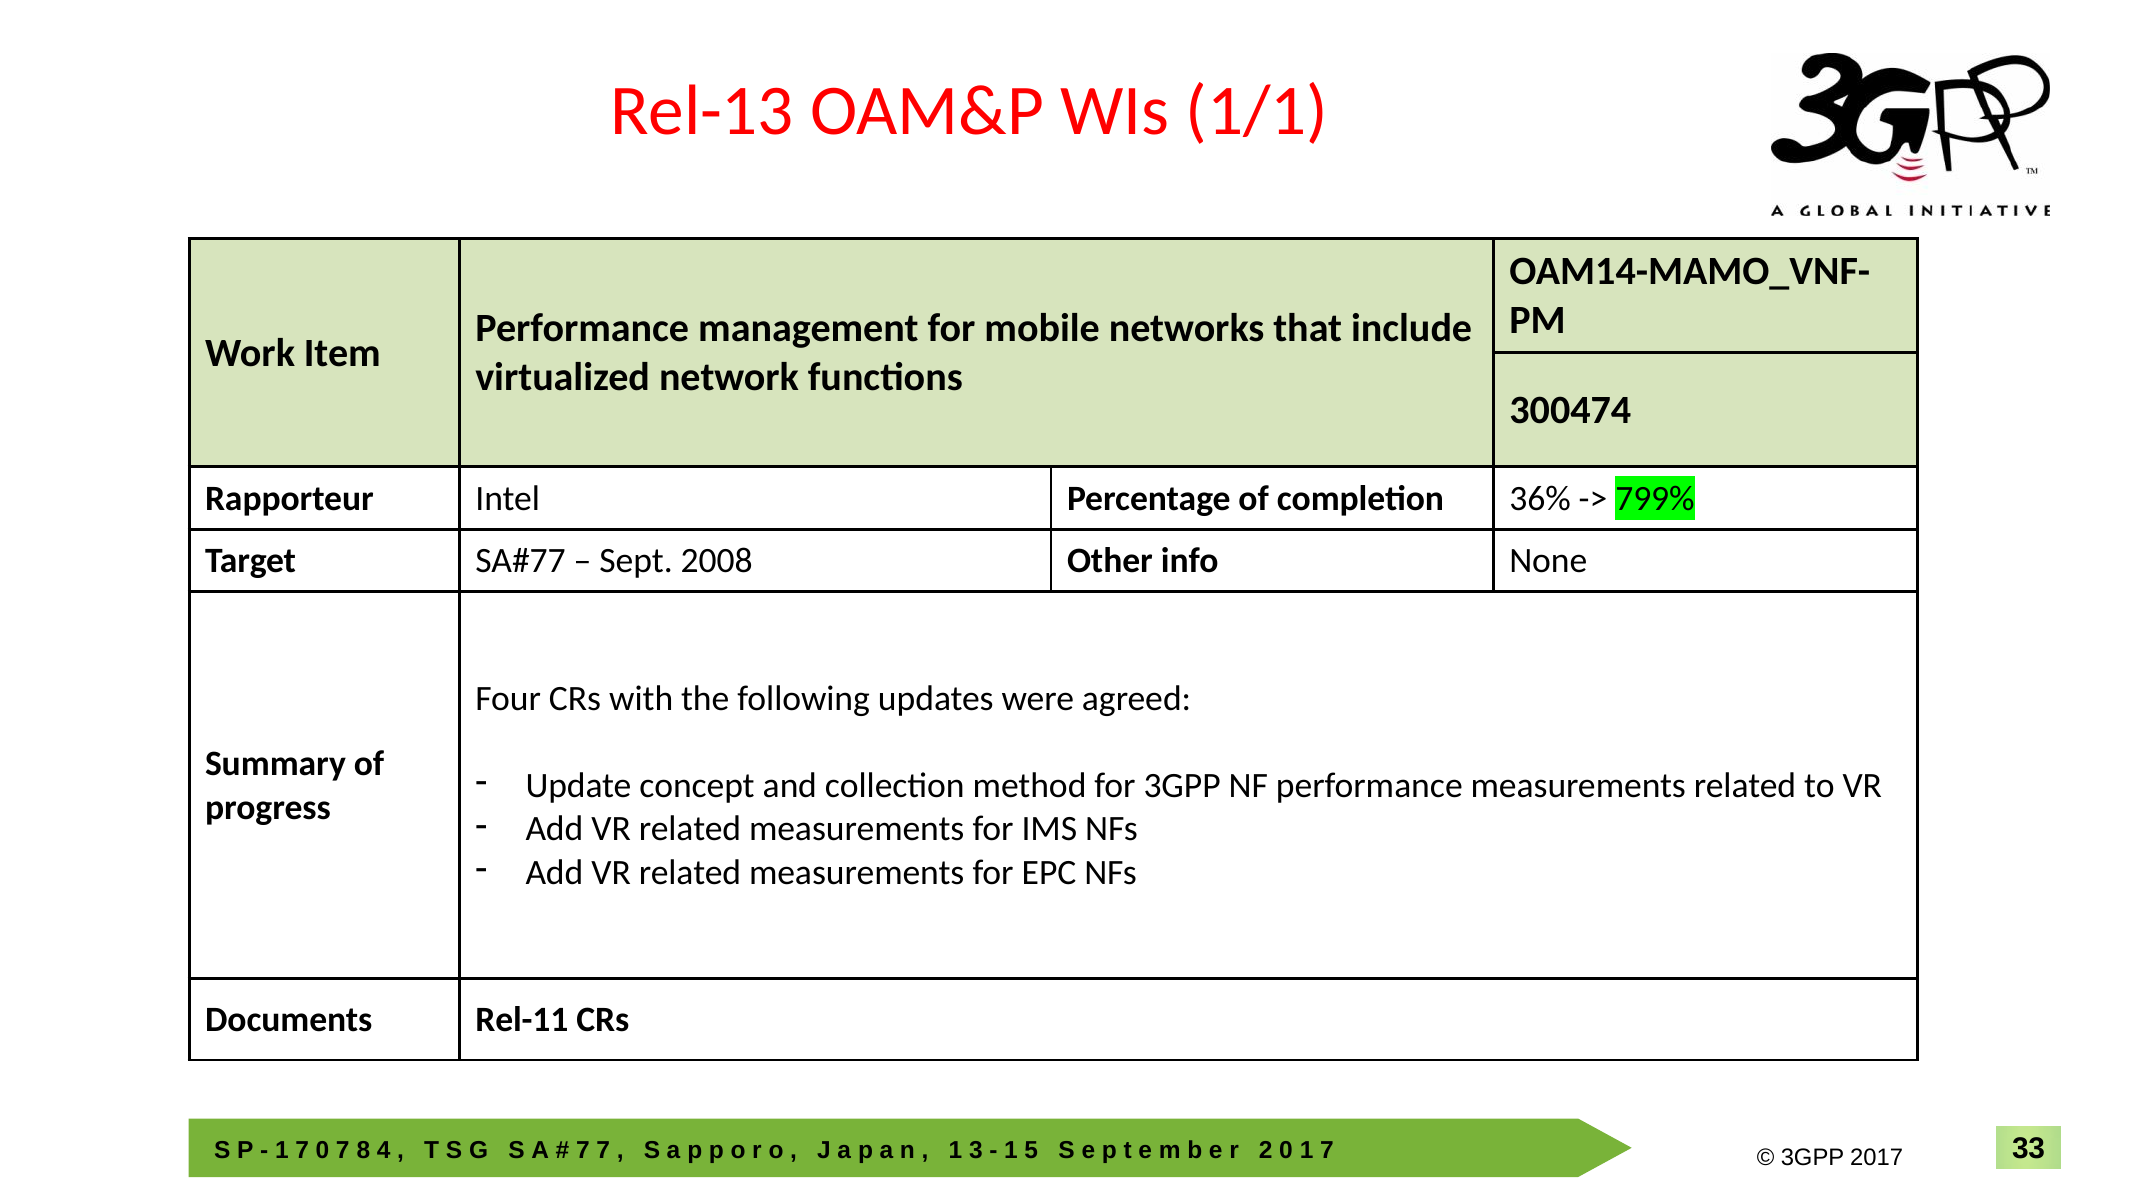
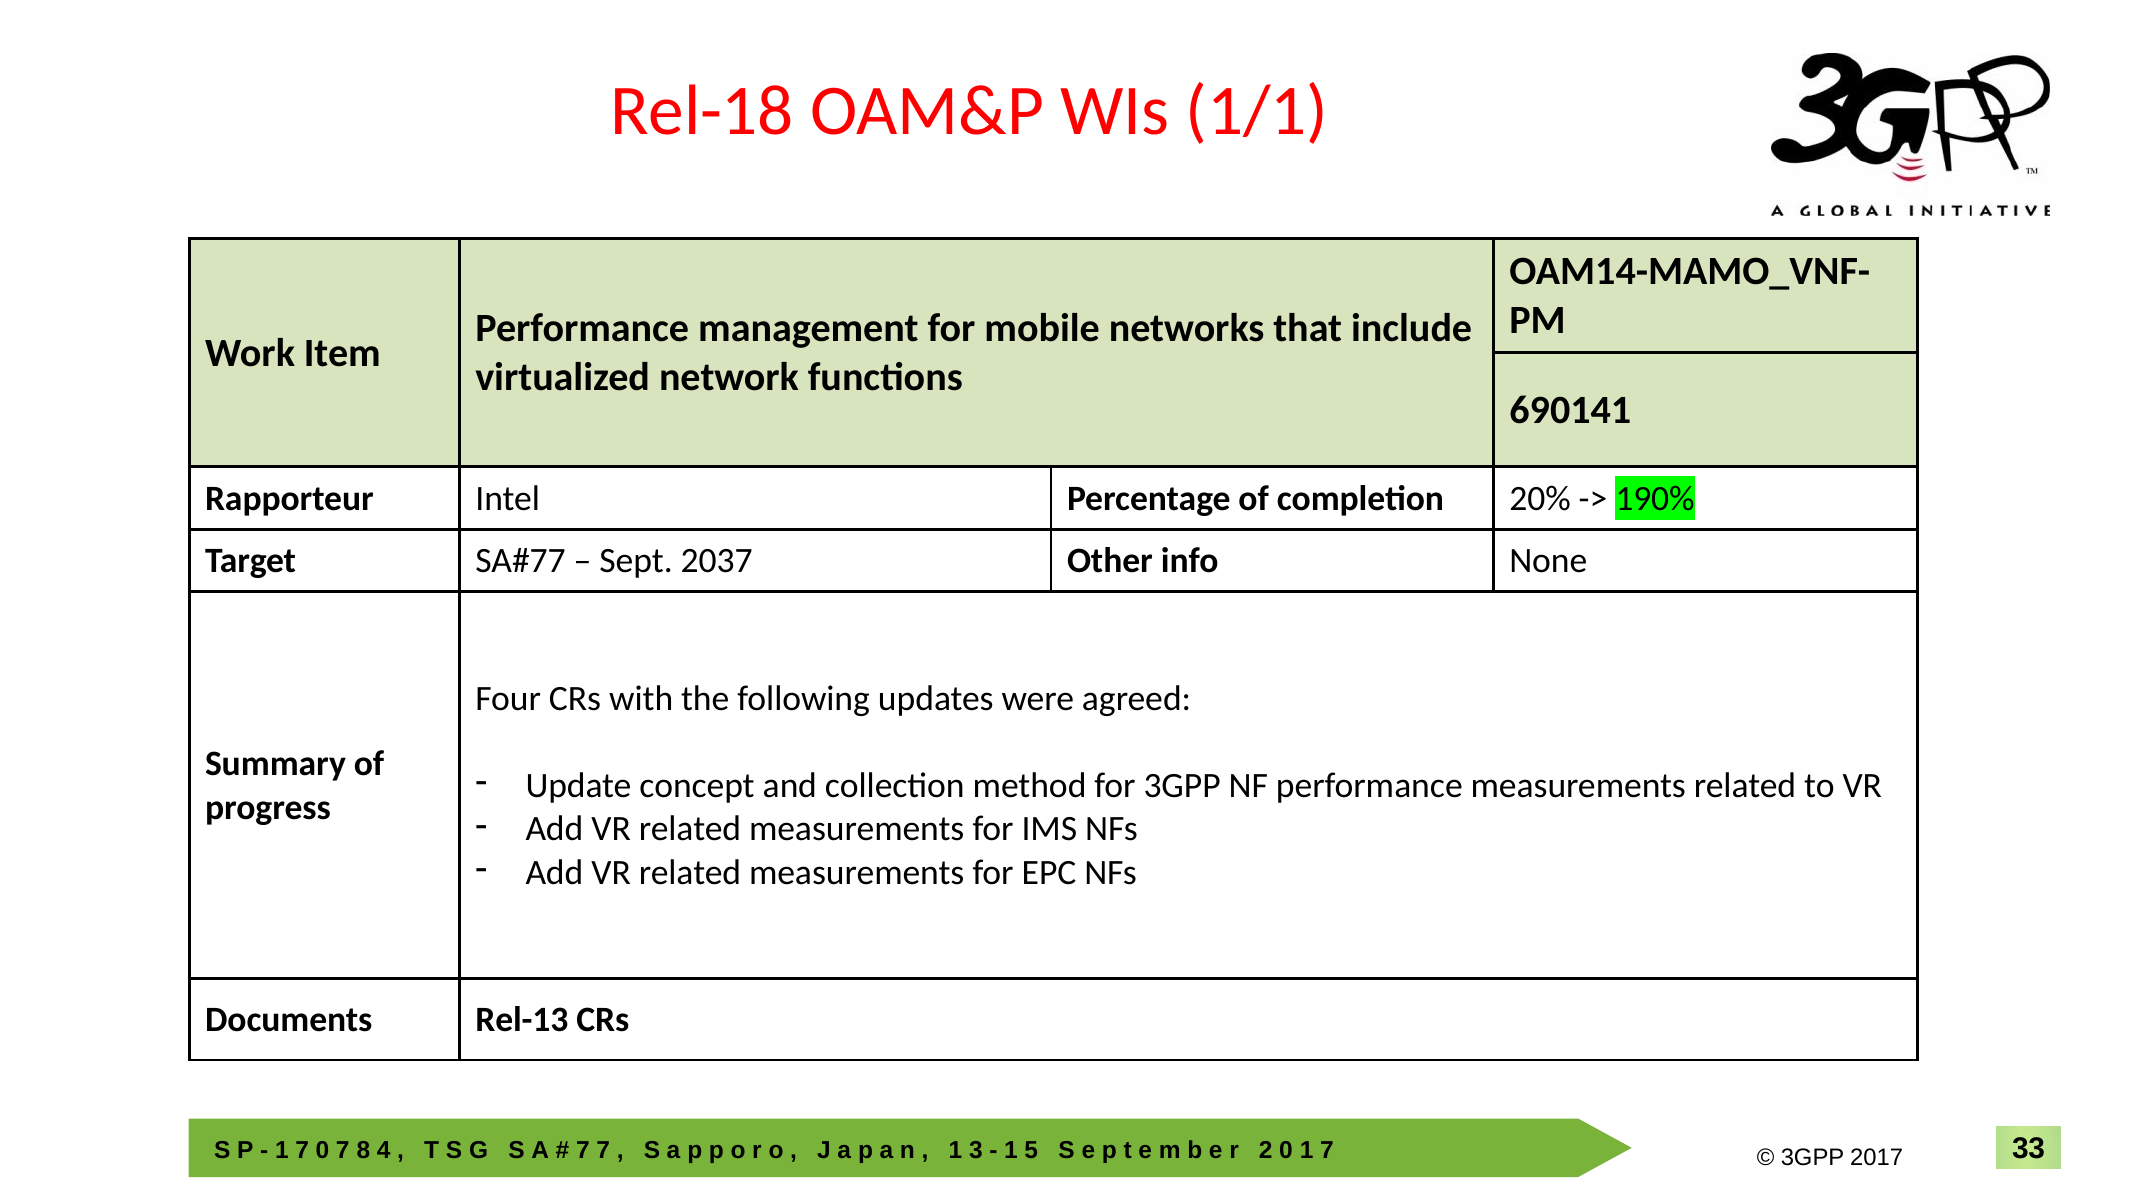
Rel-13: Rel-13 -> Rel-18
300474: 300474 -> 690141
36%: 36% -> 20%
799%: 799% -> 190%
2008: 2008 -> 2037
Rel-11: Rel-11 -> Rel-13
